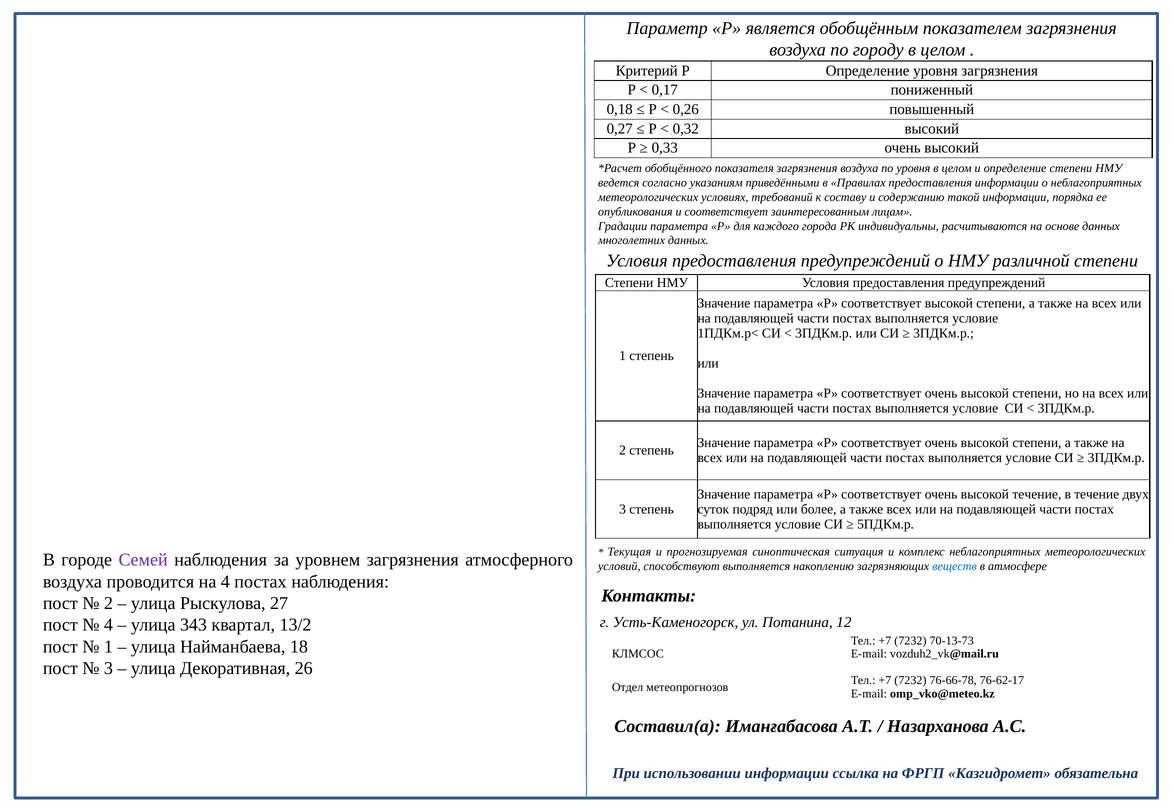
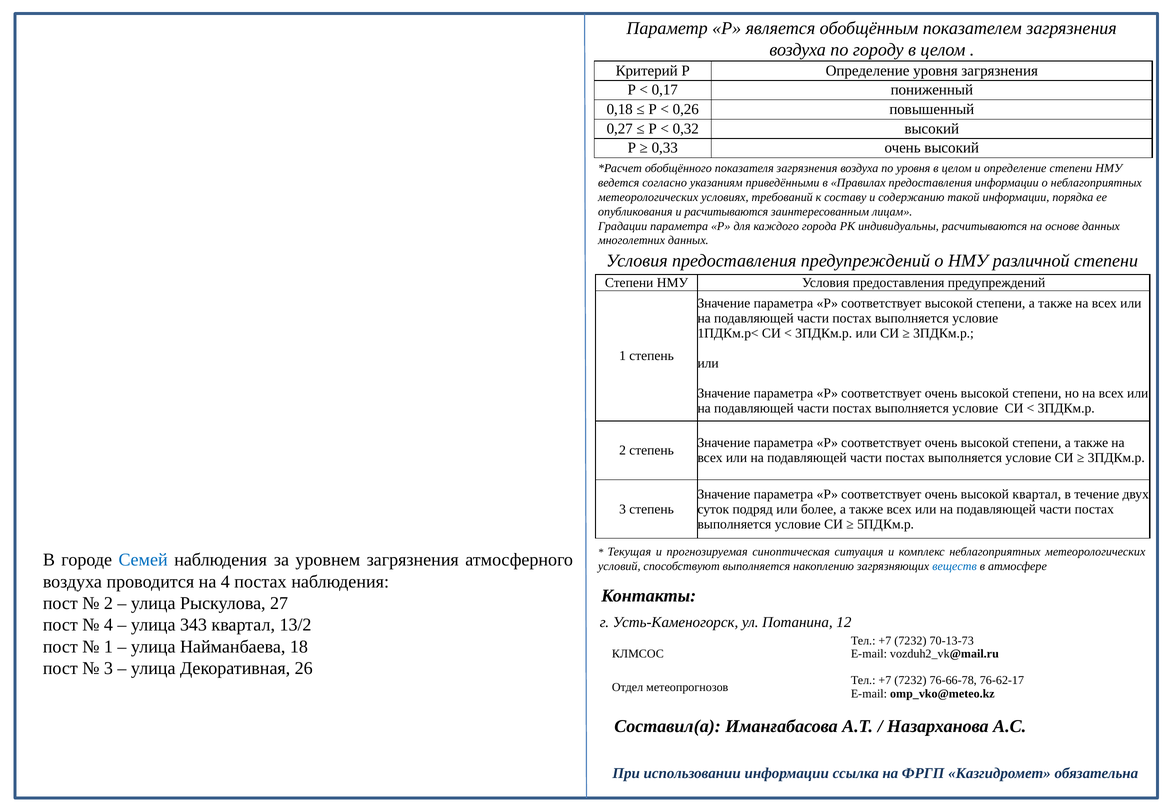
и соответствует: соответствует -> расчитываются
высокой течение: течение -> квартал
Семей colour: purple -> blue
